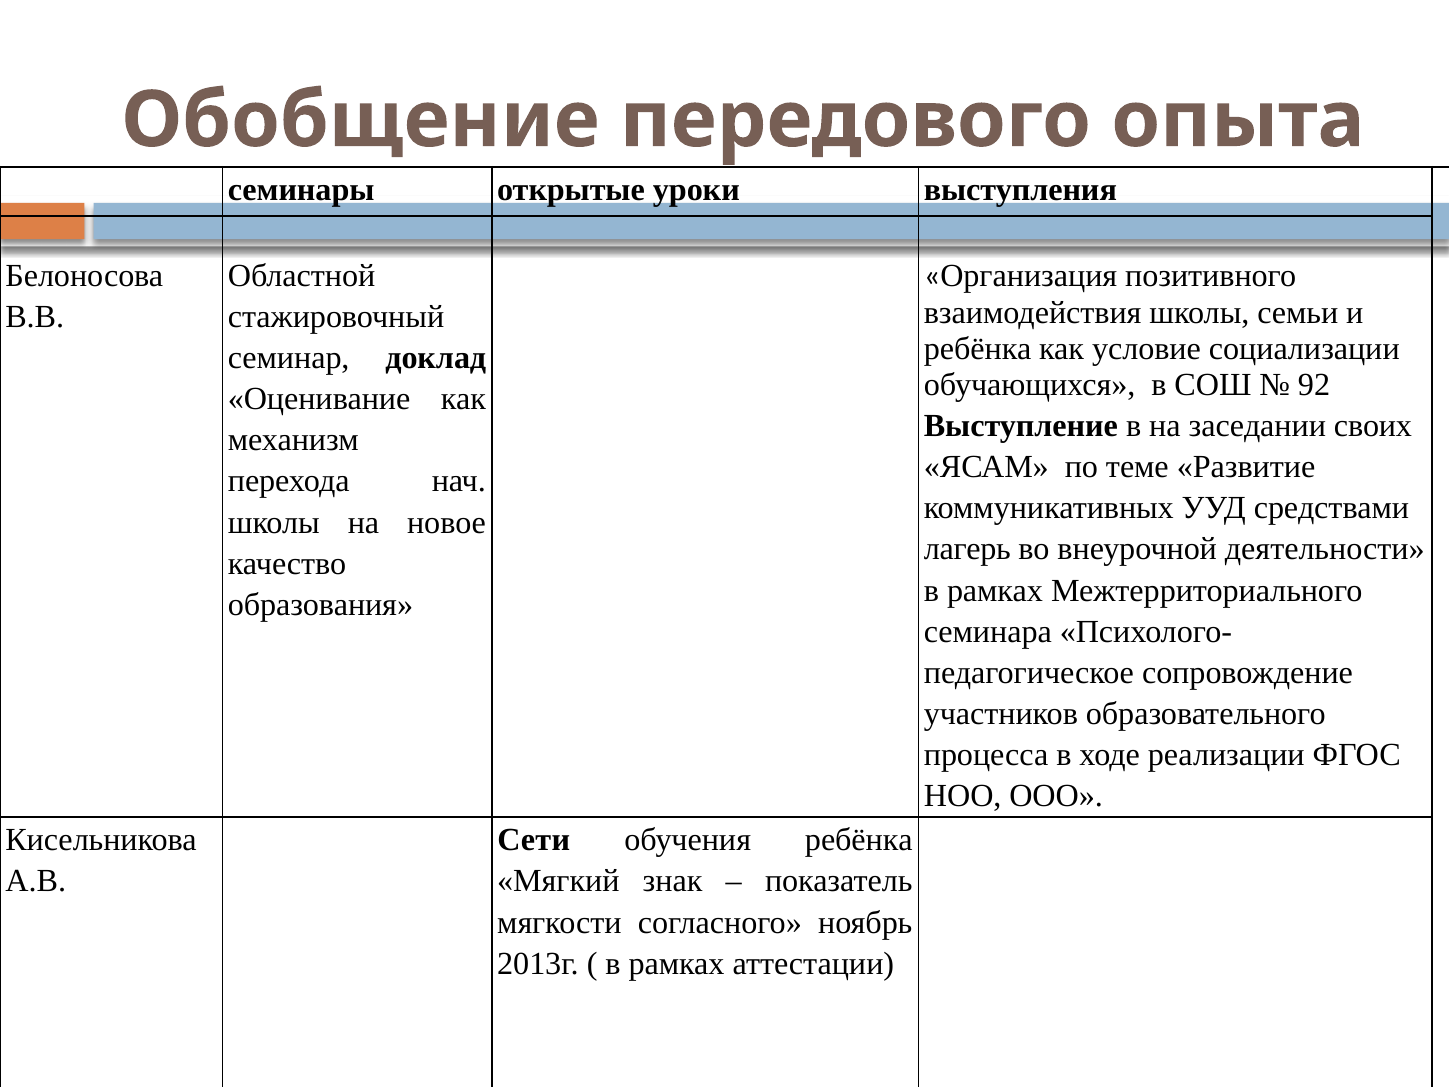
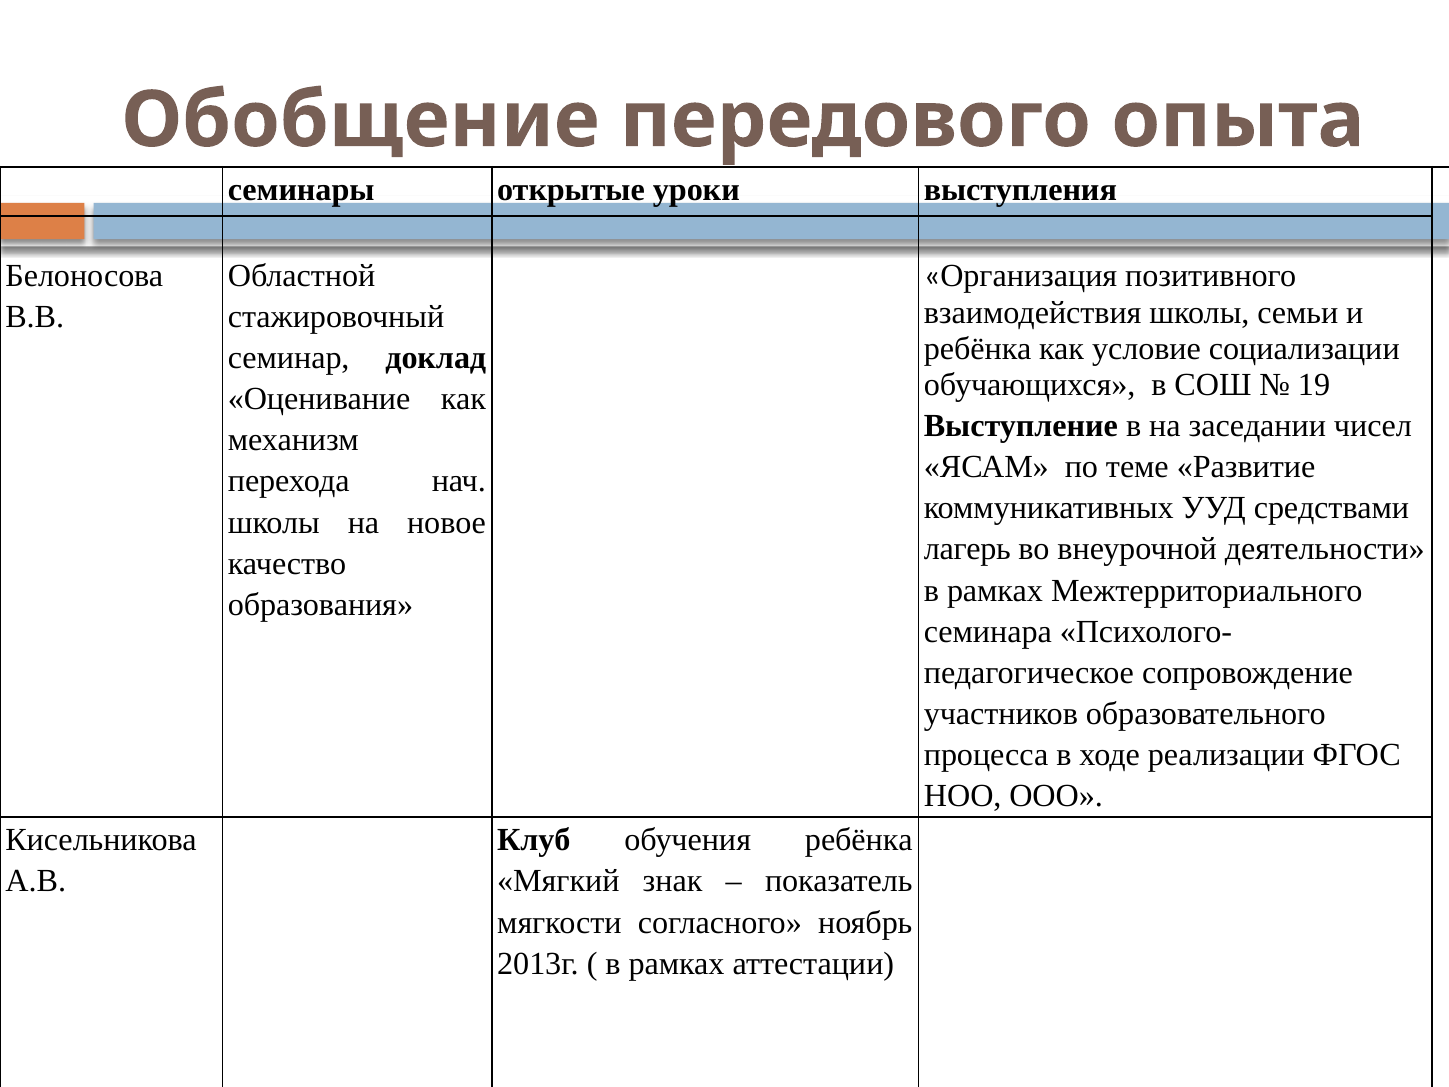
92: 92 -> 19
своих: своих -> чисел
Сети: Сети -> Клуб
